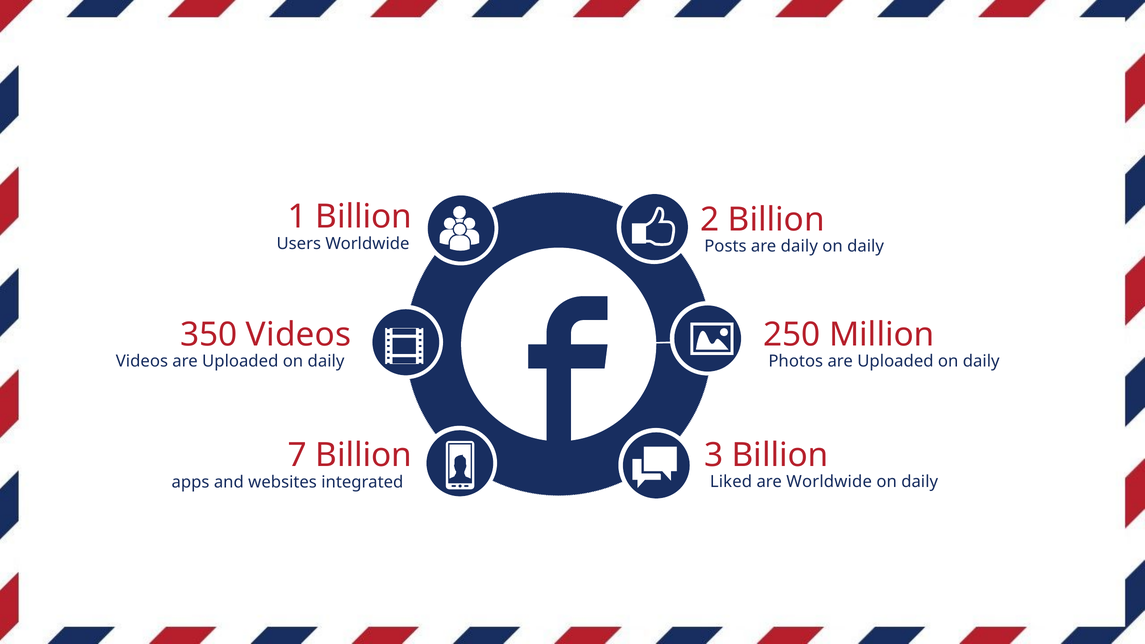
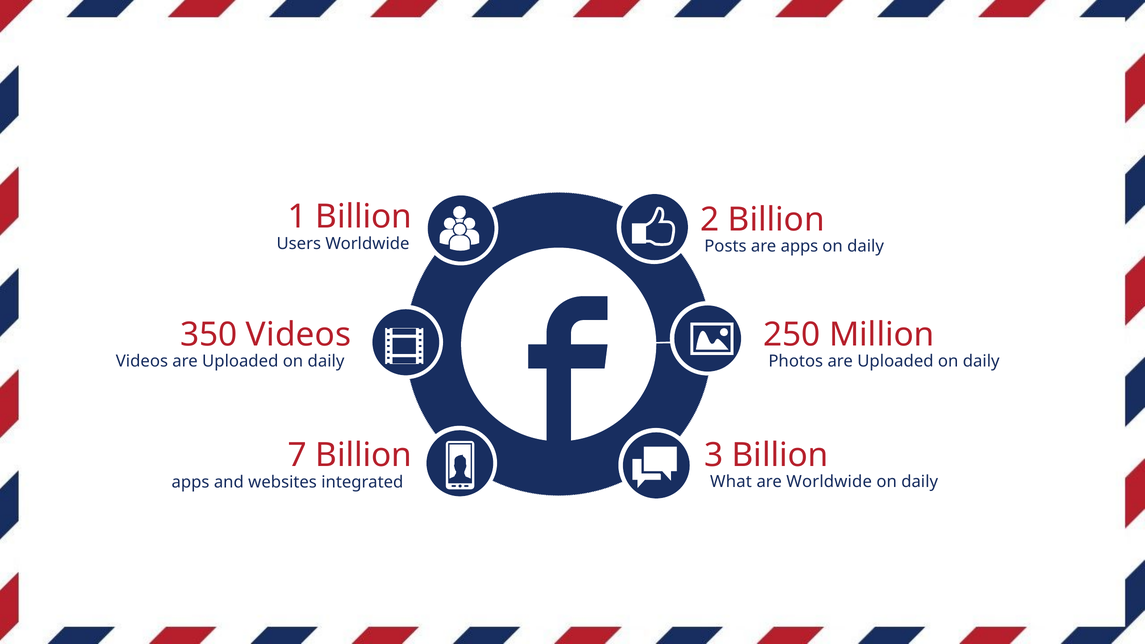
are daily: daily -> apps
Liked: Liked -> What
